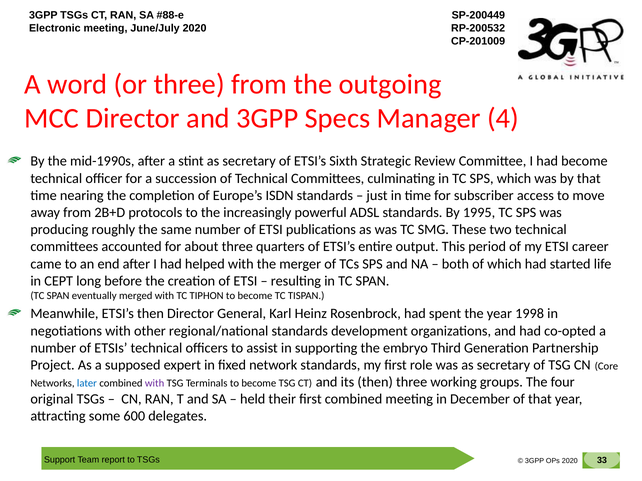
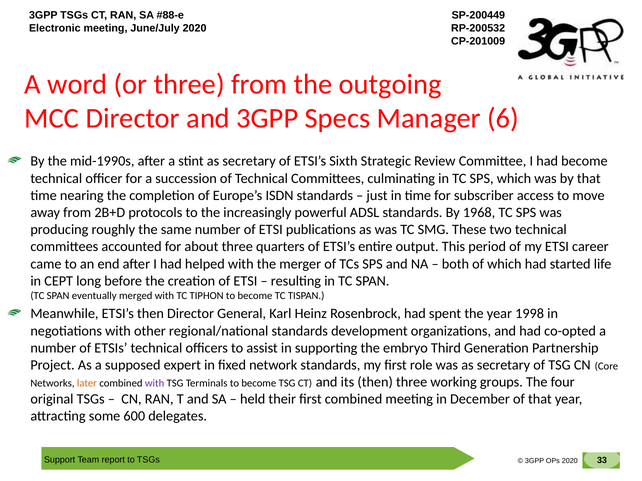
4: 4 -> 6
1995: 1995 -> 1968
later colour: blue -> orange
